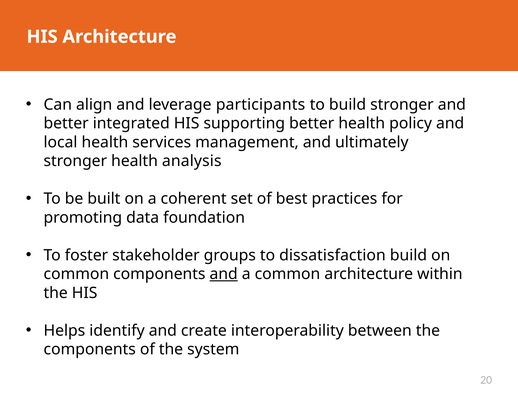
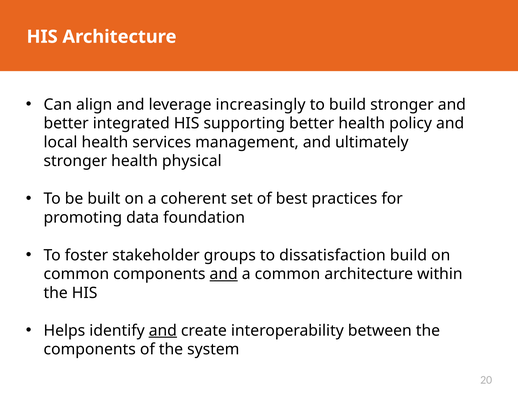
participants: participants -> increasingly
analysis: analysis -> physical
and at (163, 331) underline: none -> present
